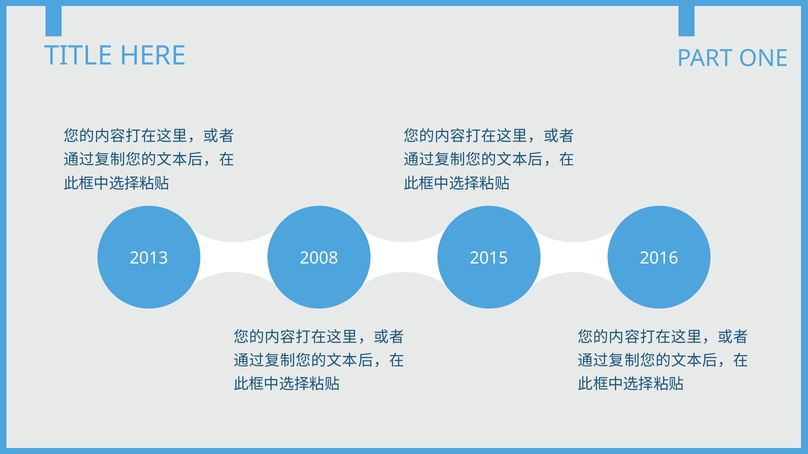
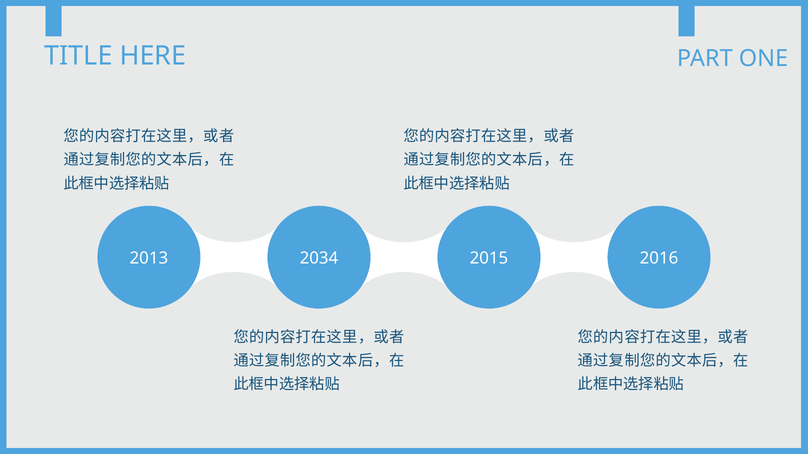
2008: 2008 -> 2034
